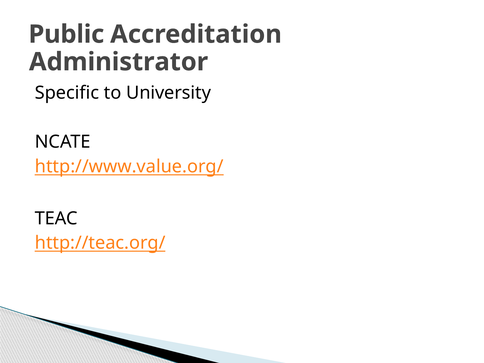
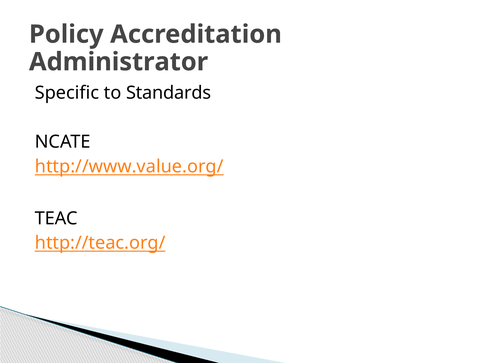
Public: Public -> Policy
University: University -> Standards
